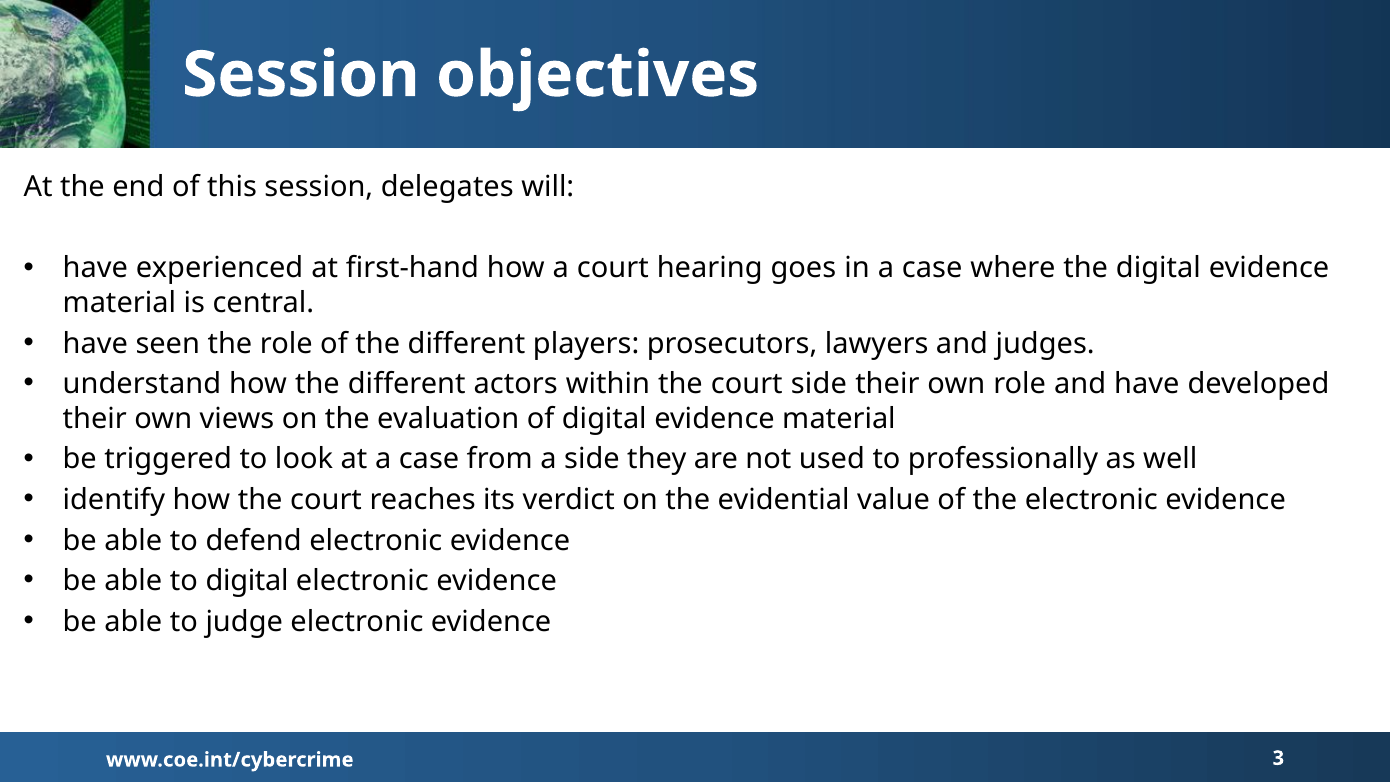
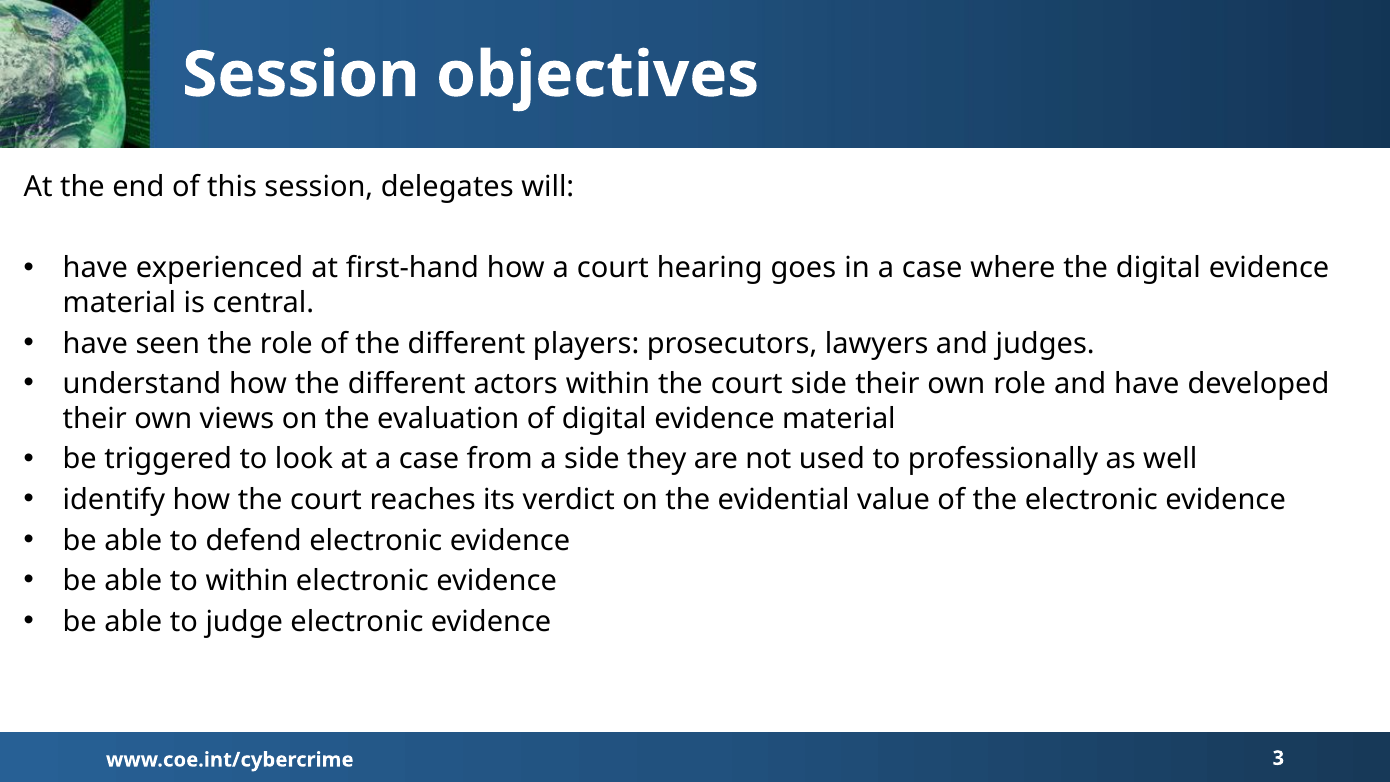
to digital: digital -> within
